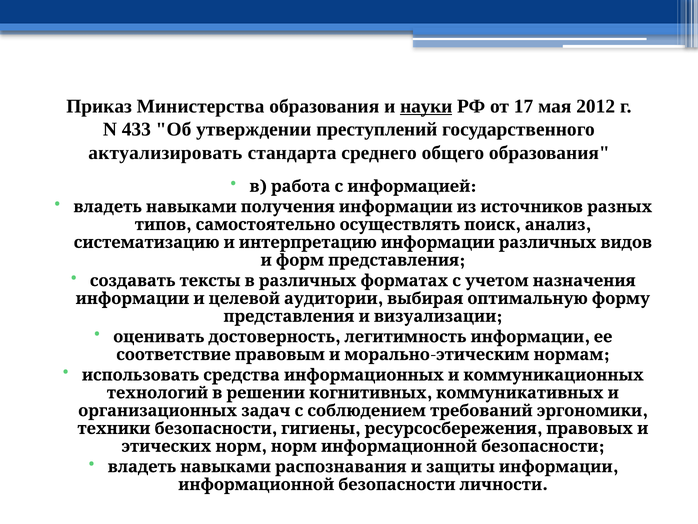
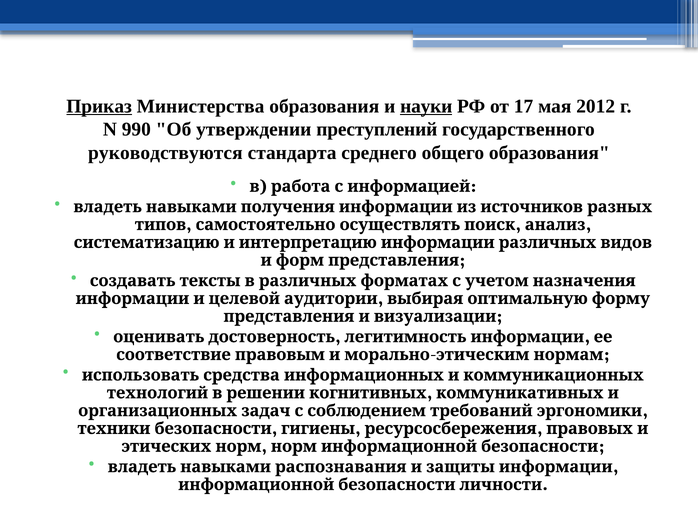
Приказ underline: none -> present
433: 433 -> 990
актуализировать: актуализировать -> руководствуются
